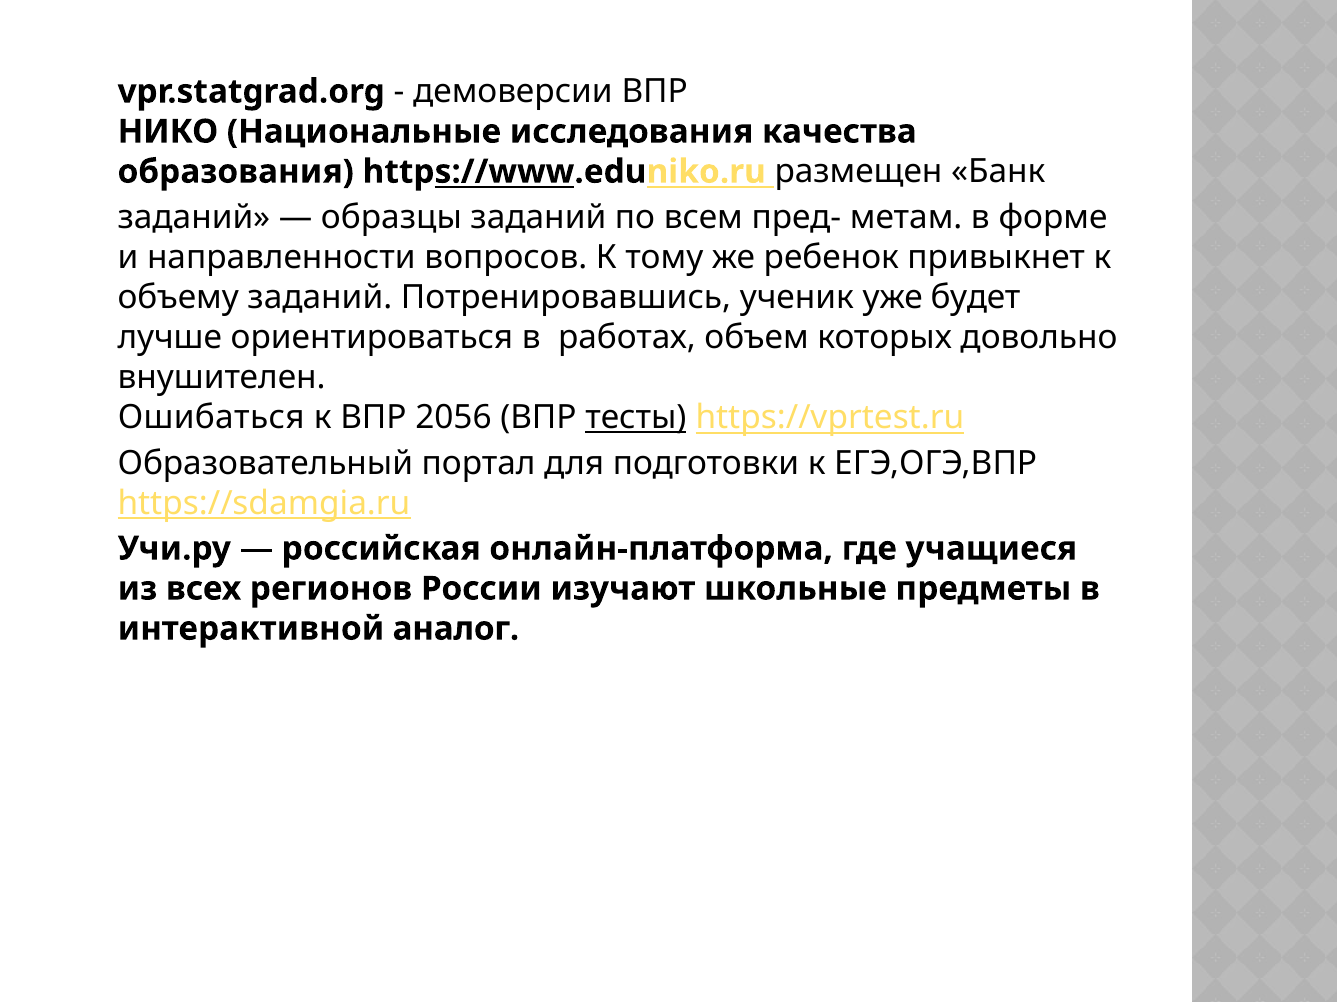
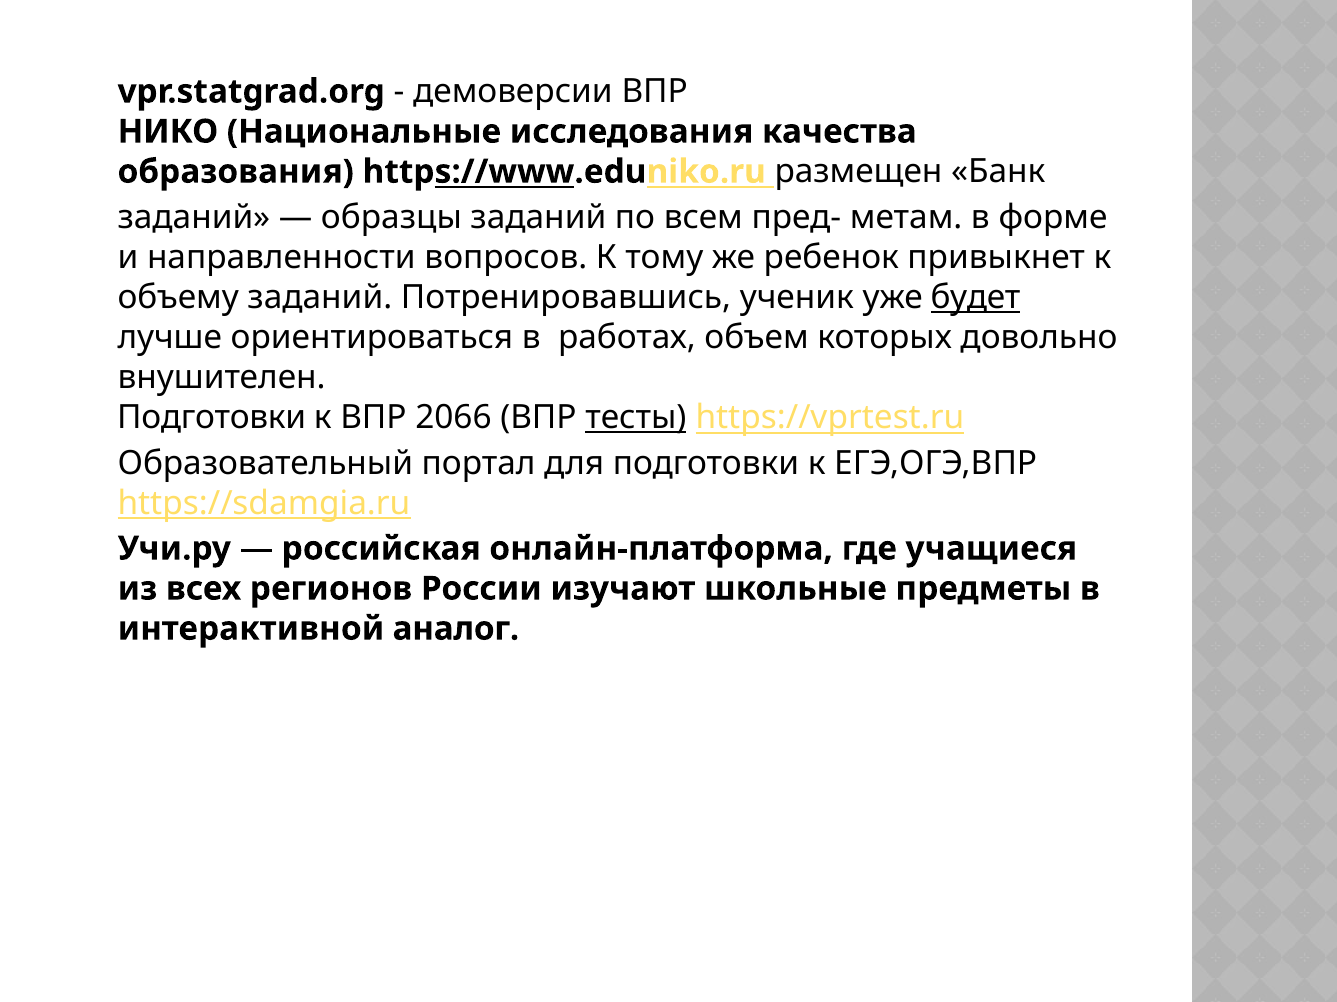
будет underline: none -> present
Ошибаться at (211, 418): Ошибаться -> Подготовки
2056: 2056 -> 2066
